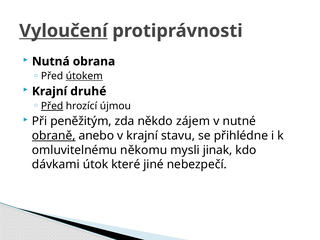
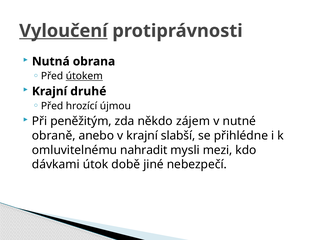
Před at (52, 106) underline: present -> none
obraně underline: present -> none
stavu: stavu -> slabší
někomu: někomu -> nahradit
jinak: jinak -> mezi
které: které -> době
